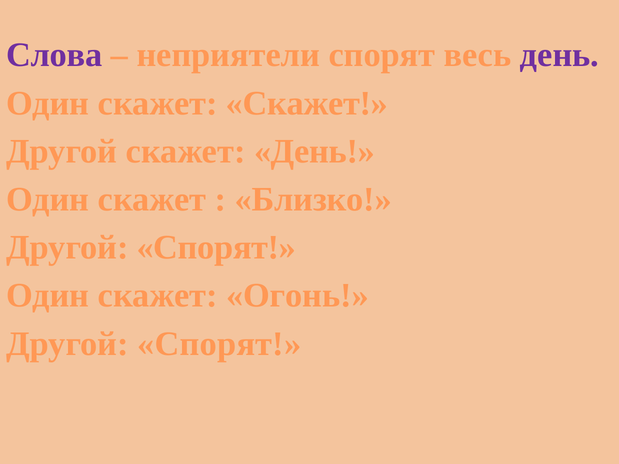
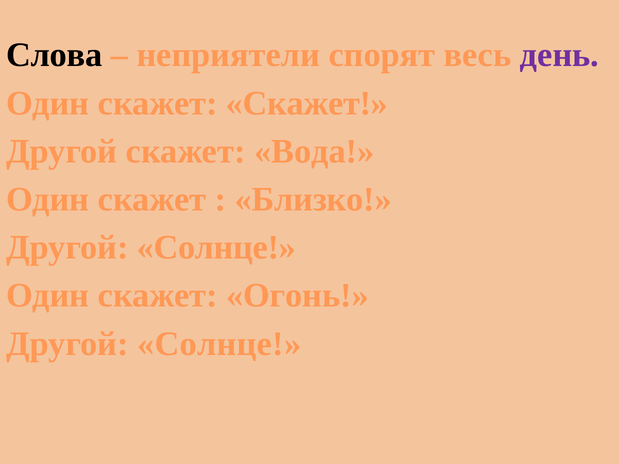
Слова colour: purple -> black
скажет День: День -> Вода
Спорят at (216, 248): Спорят -> Солнце
Спорят at (219, 344): Спорят -> Солнце
